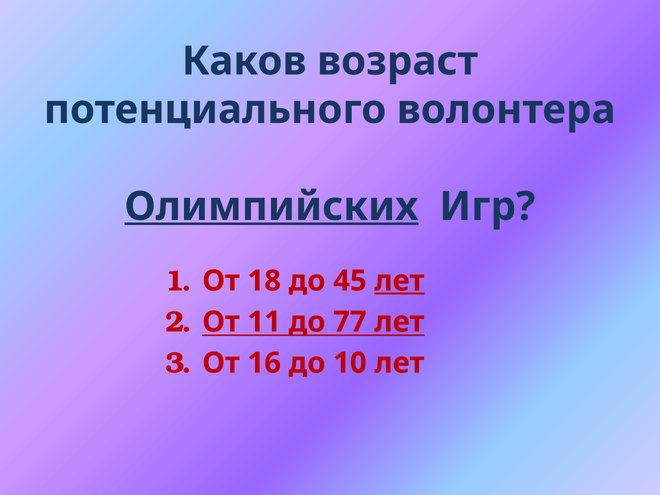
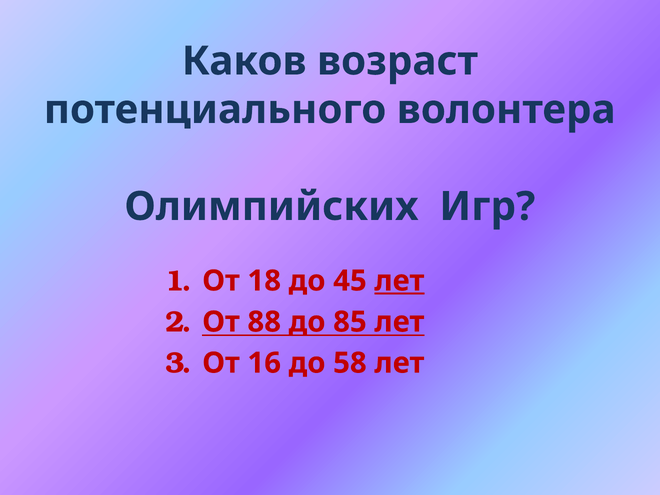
Олимпийских underline: present -> none
11: 11 -> 88
77: 77 -> 85
10: 10 -> 58
